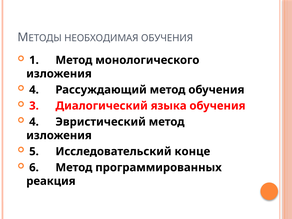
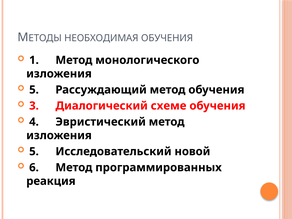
4 at (34, 90): 4 -> 5
языка: языка -> схеме
конце: конце -> новой
